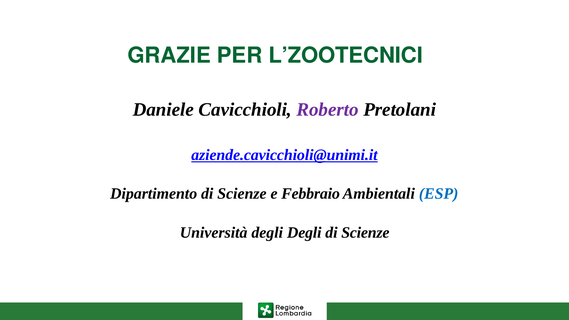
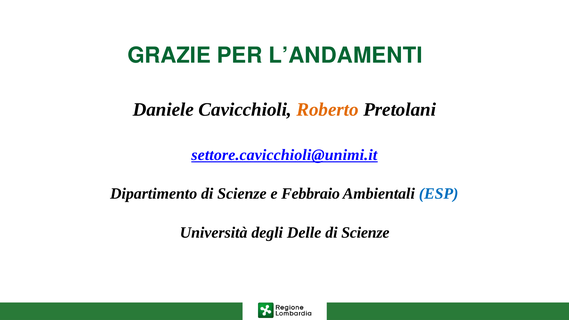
L’ZOOTECNICI: L’ZOOTECNICI -> L’ANDAMENTI
Roberto colour: purple -> orange
aziende.cavicchioli@unimi.it: aziende.cavicchioli@unimi.it -> settore.cavicchioli@unimi.it
degli Degli: Degli -> Delle
